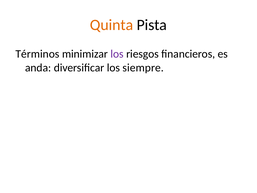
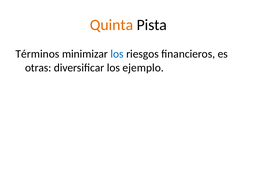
los at (117, 54) colour: purple -> blue
anda: anda -> otras
siempre: siempre -> ejemplo
